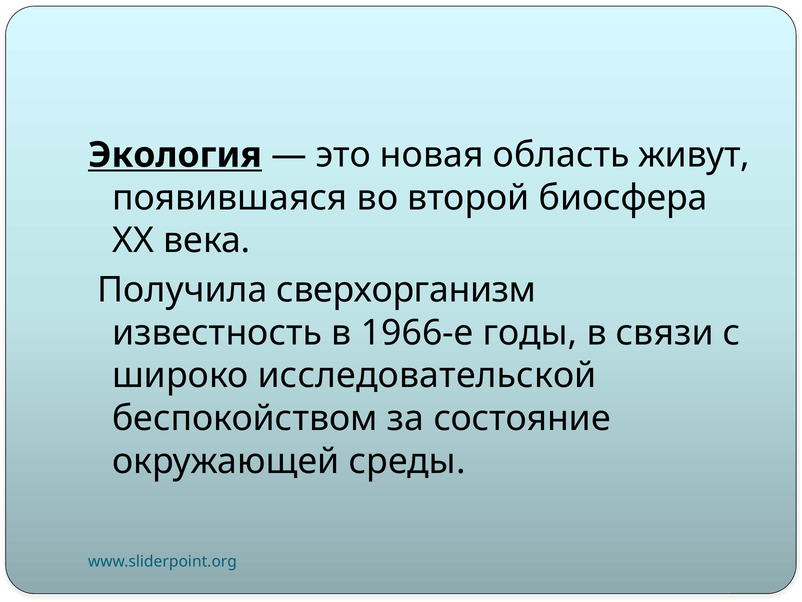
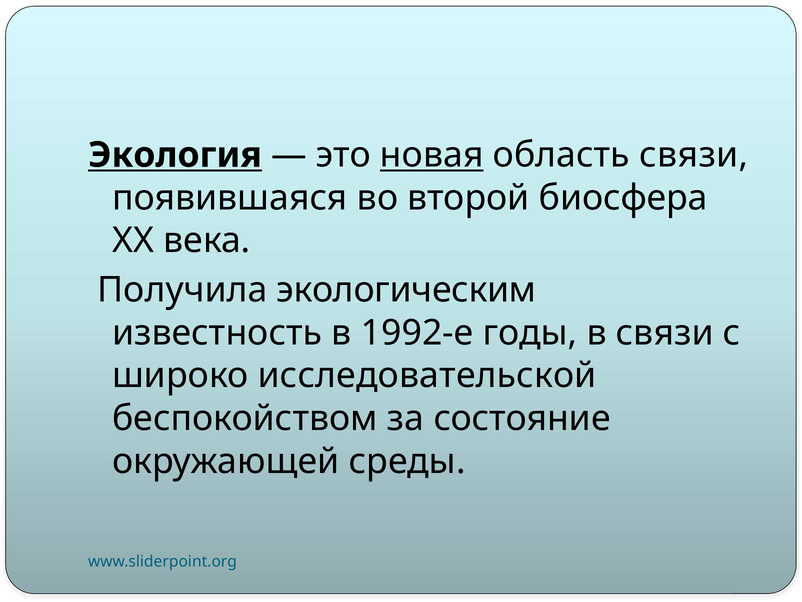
новая underline: none -> present
область живут: живут -> связи
сверхорганизм: сверхорганизм -> экологическим
1966-е: 1966-е -> 1992-е
